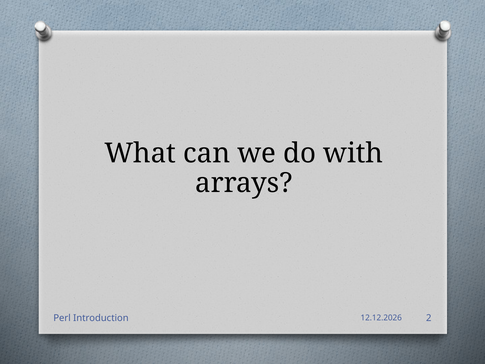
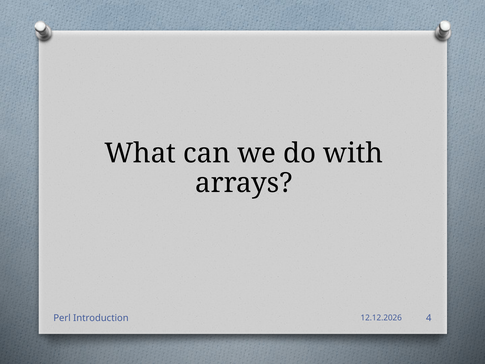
2: 2 -> 4
